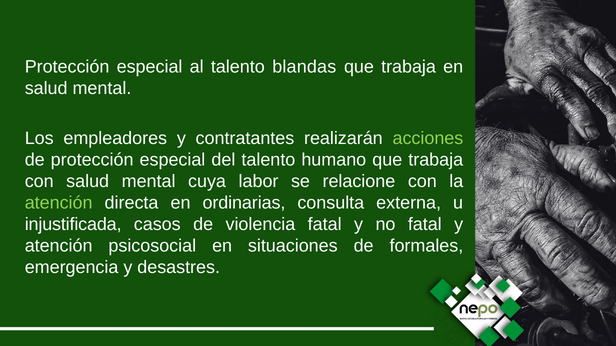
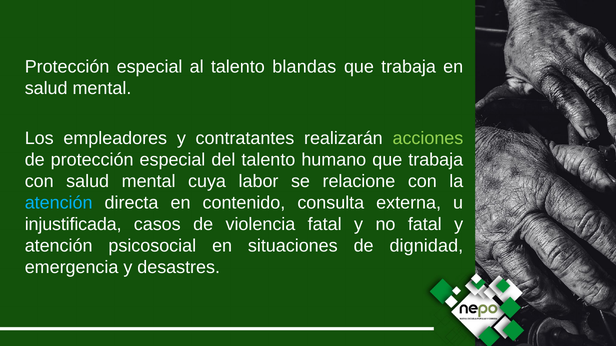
atención at (59, 203) colour: light green -> light blue
ordinarias: ordinarias -> contenido
formales: formales -> dignidad
